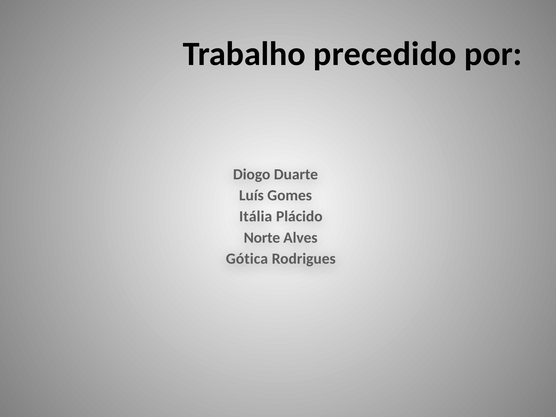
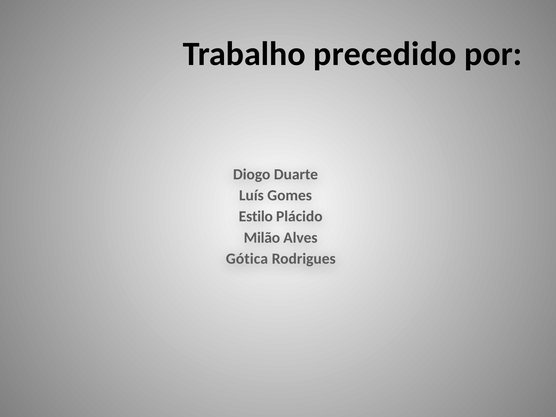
Itália: Itália -> Estilo
Norte: Norte -> Milão
